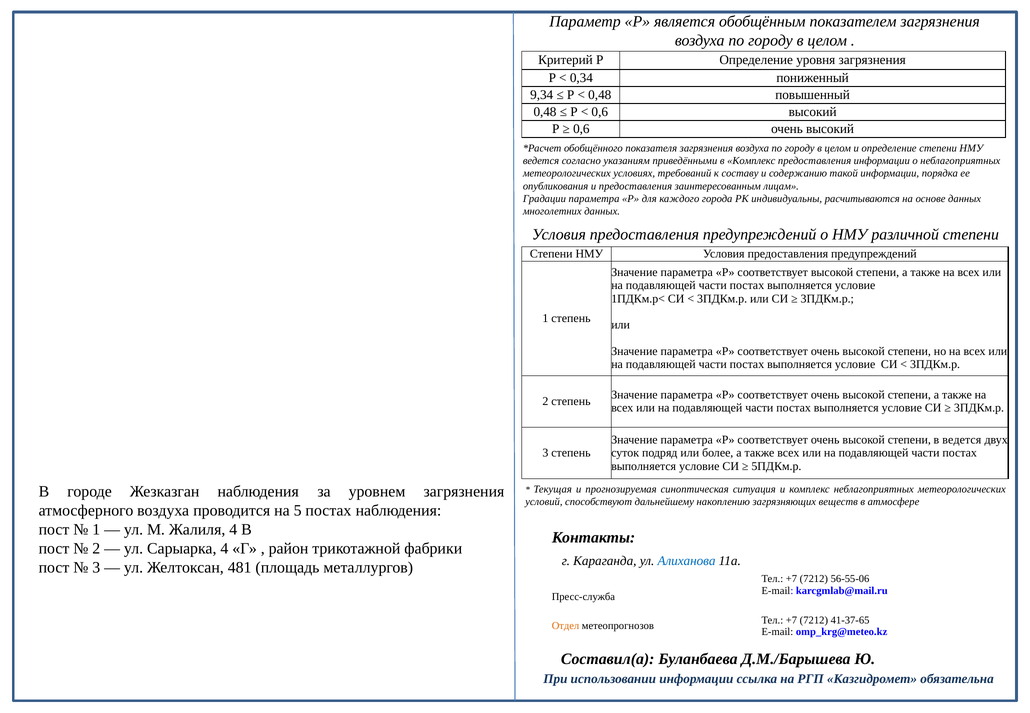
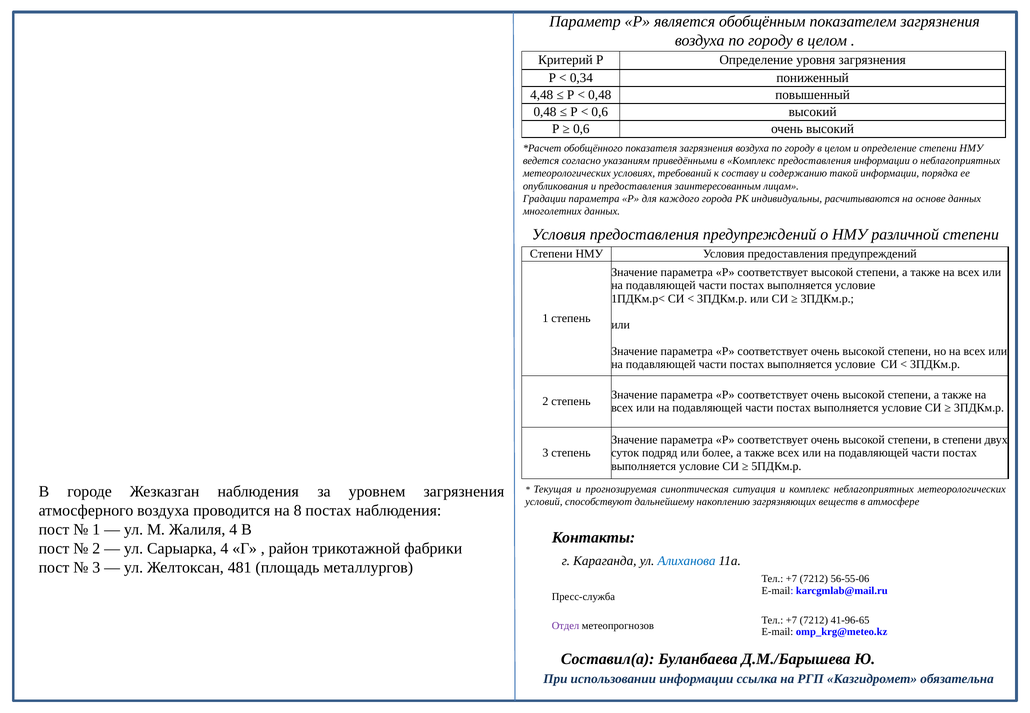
9,34: 9,34 -> 4,48
в ведется: ведется -> степени
5: 5 -> 8
41-37-65: 41-37-65 -> 41-96-65
Отдел colour: orange -> purple
